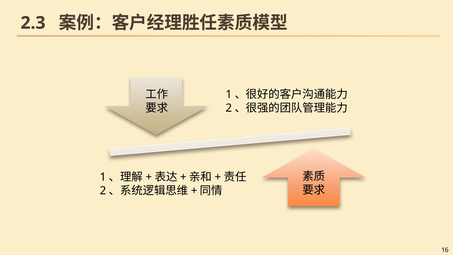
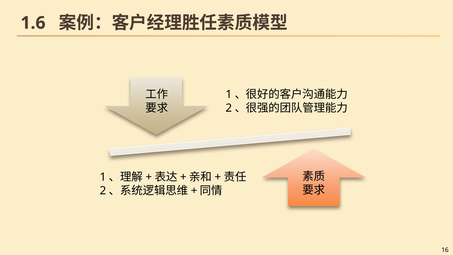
2.3: 2.3 -> 1.6
